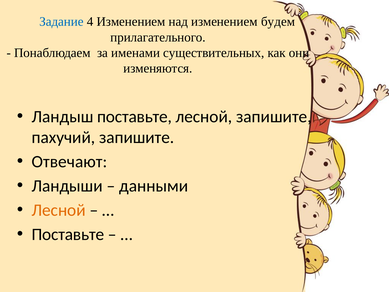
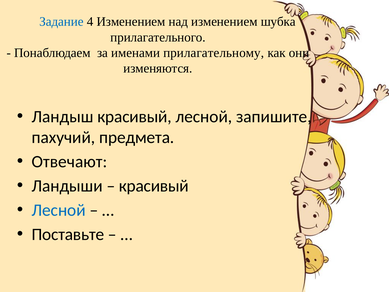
будем: будем -> шубка
существительных: существительных -> прилагательному
Ландыш поставьте: поставьте -> красивый
пахучий запишите: запишите -> предмета
данными at (154, 186): данными -> красивый
Лесной at (59, 210) colour: orange -> blue
